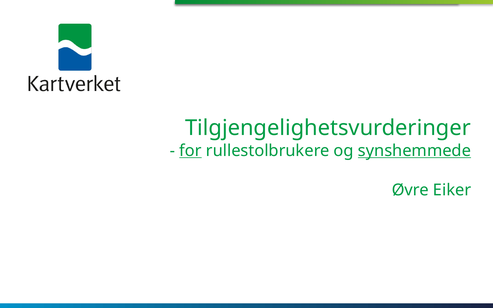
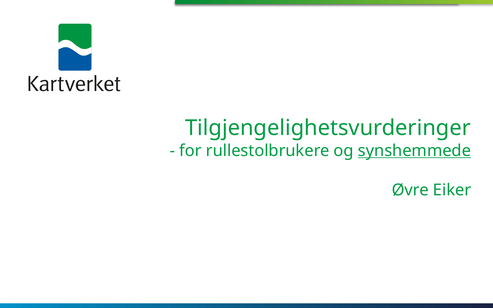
for underline: present -> none
